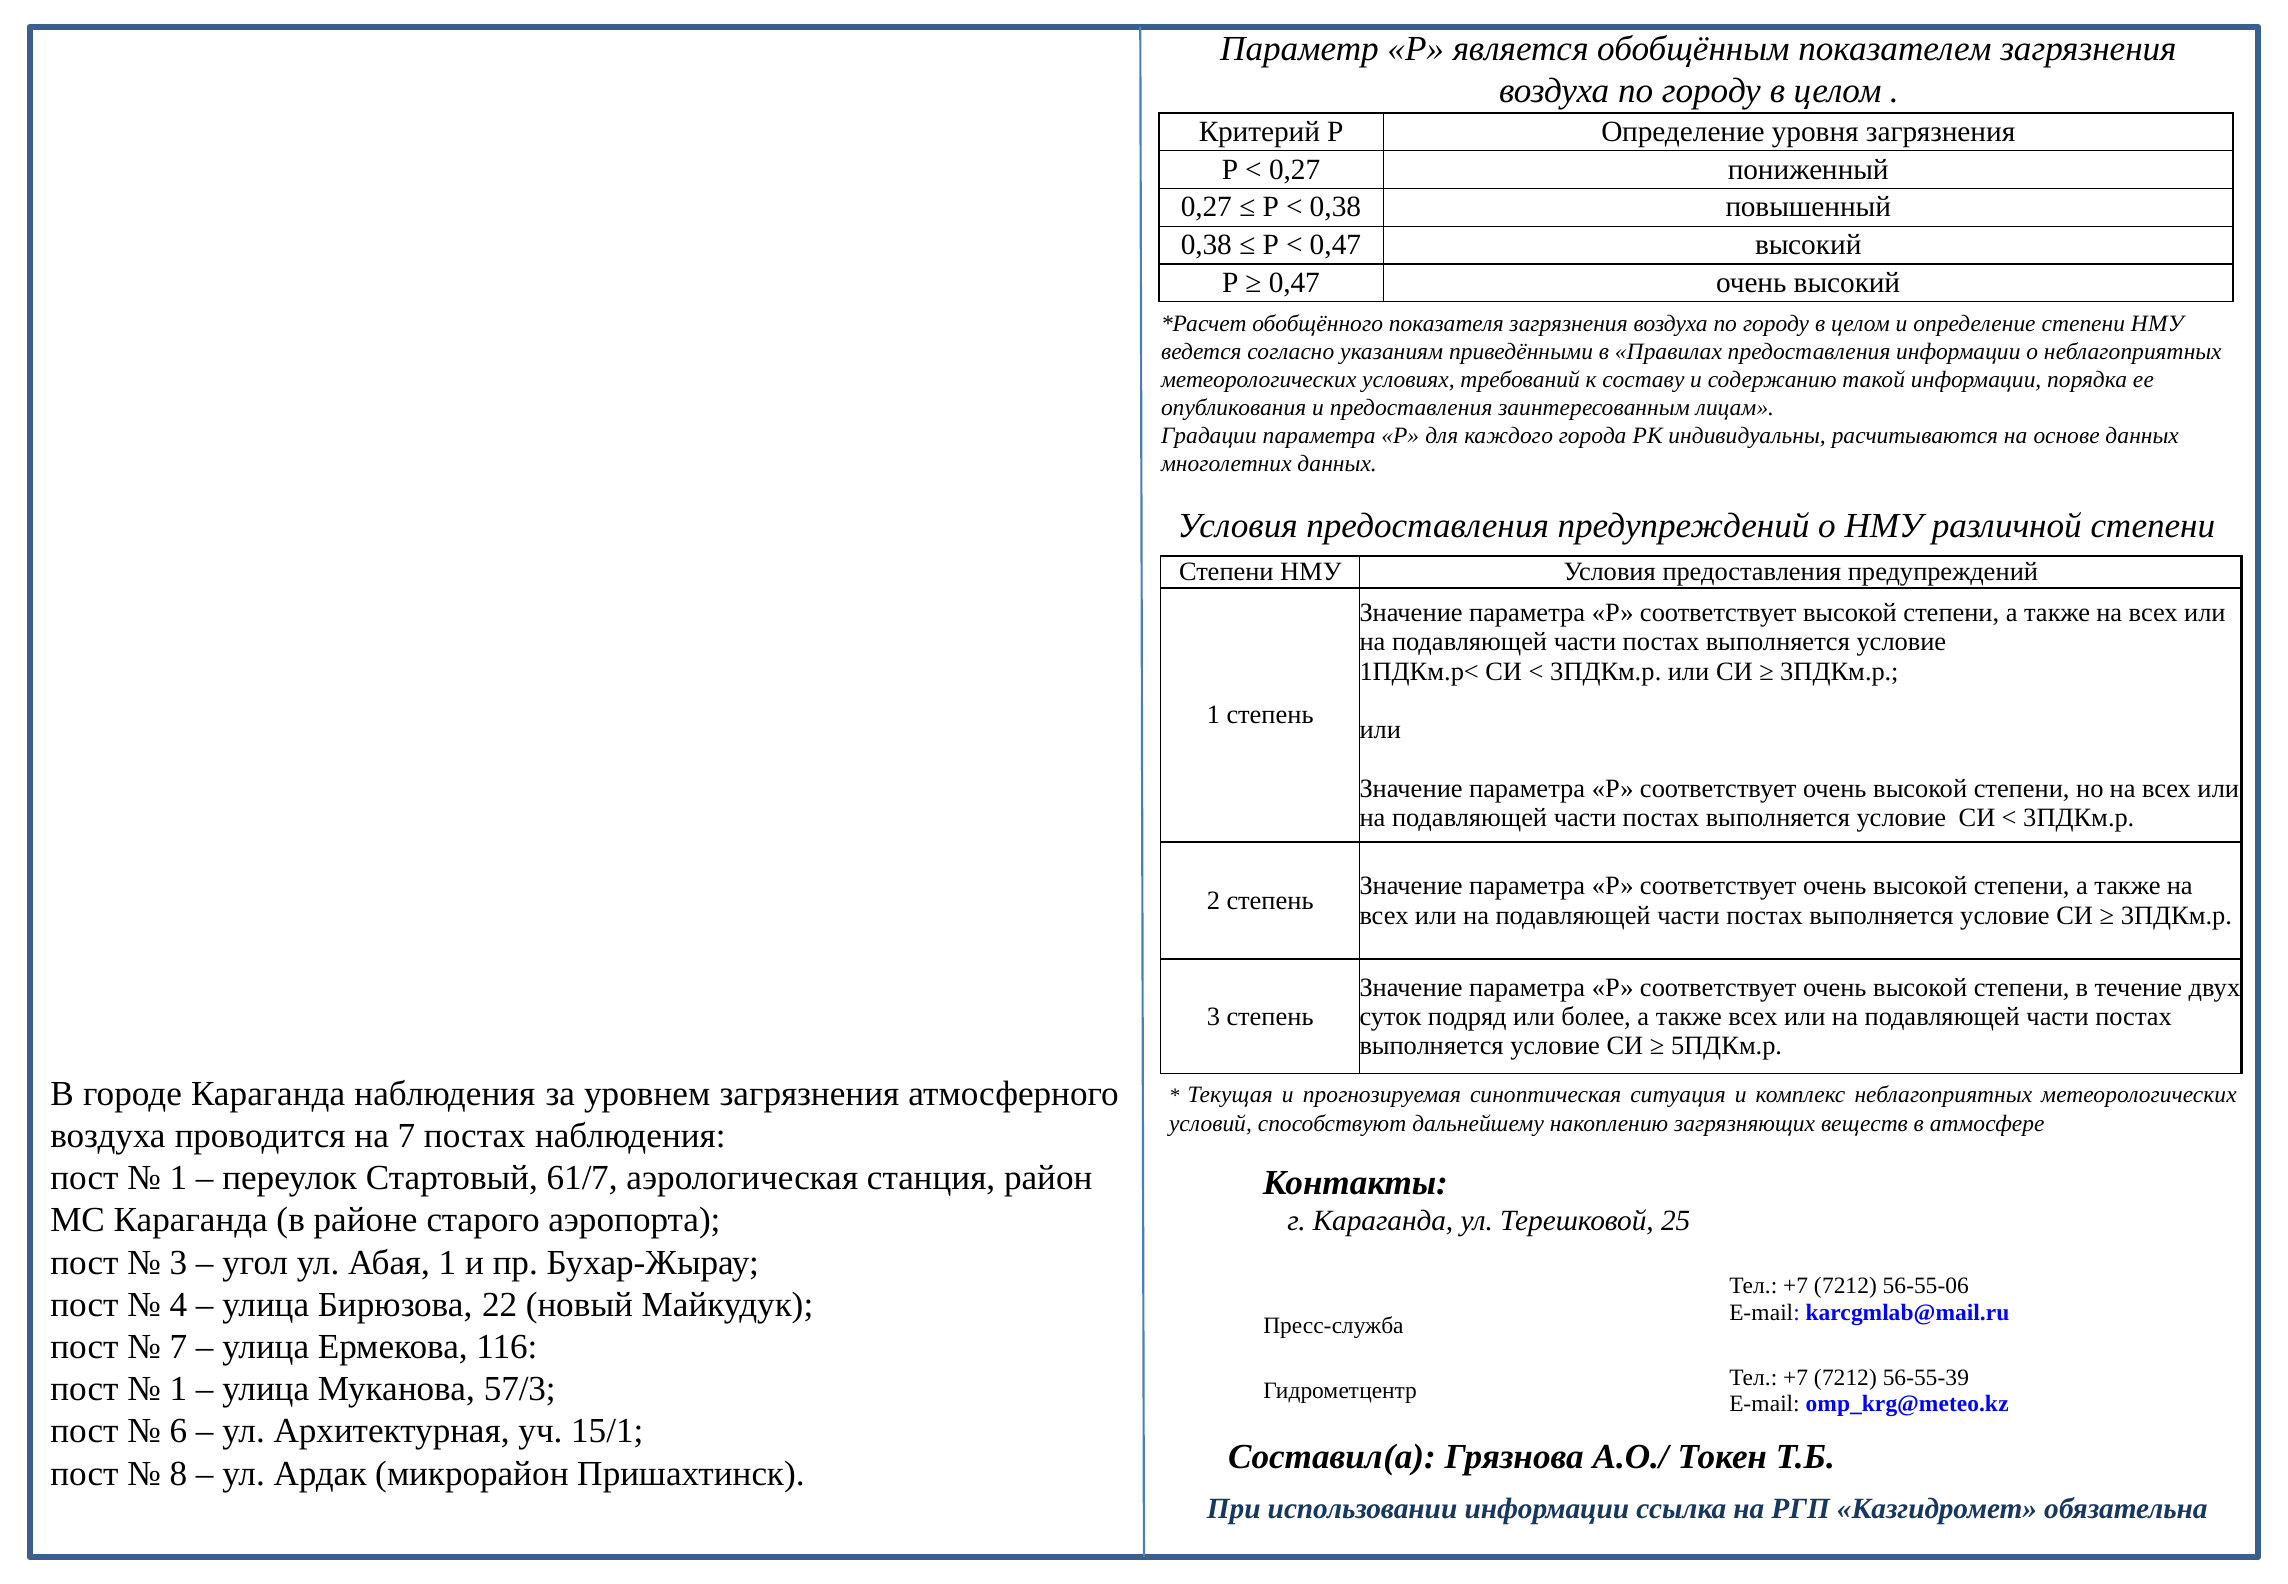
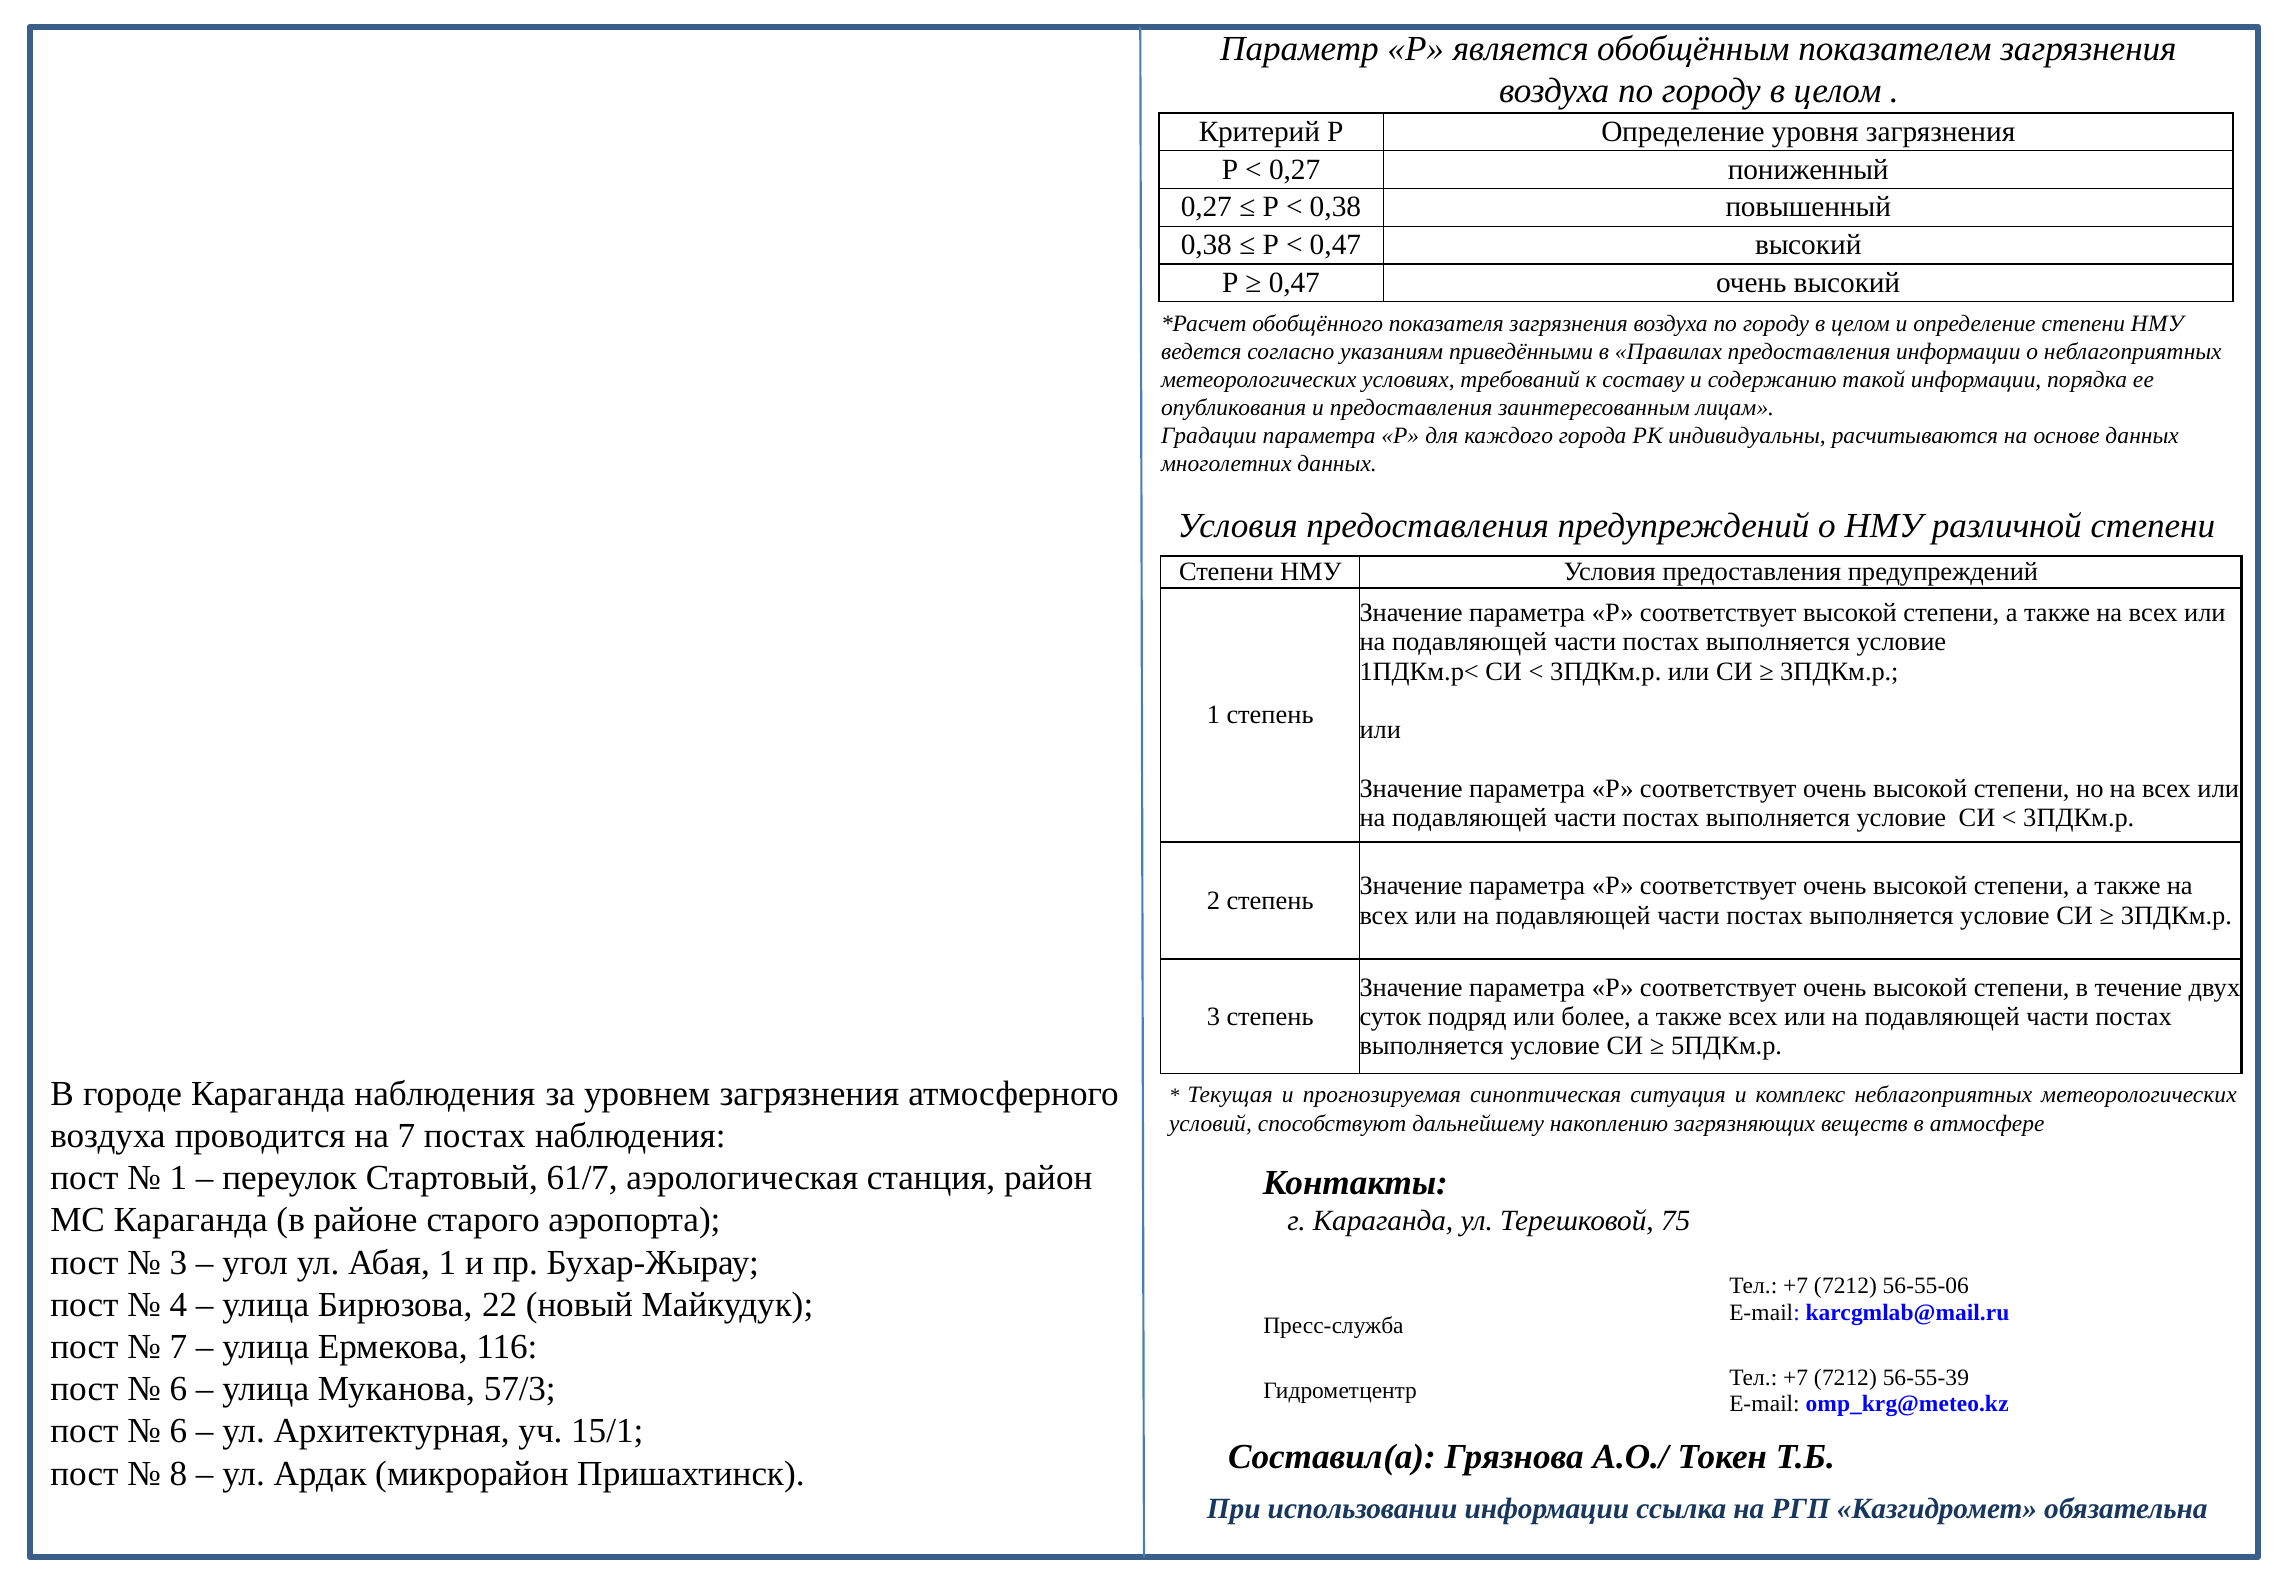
25: 25 -> 75
1 at (178, 1389): 1 -> 6
